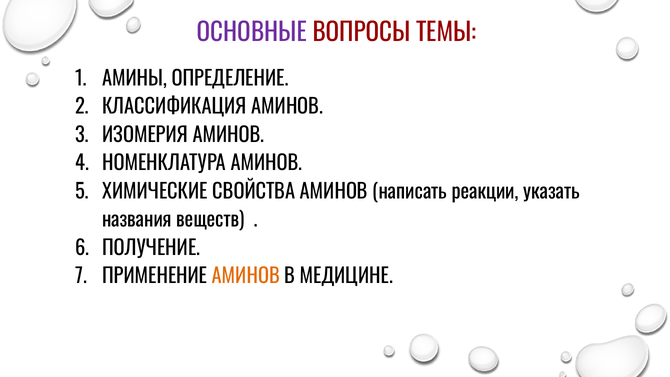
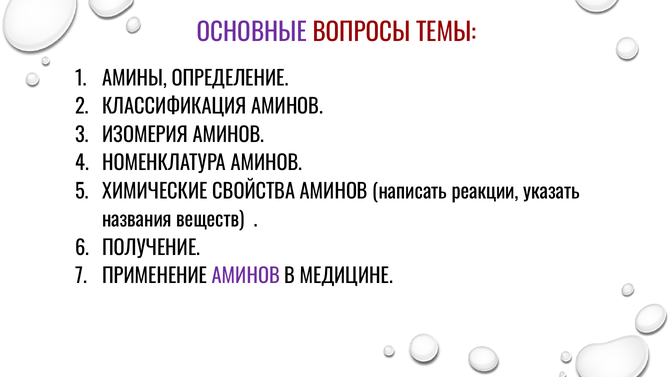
АМИНОВ at (246, 276) colour: orange -> purple
